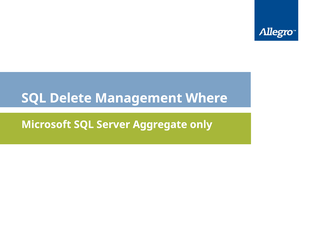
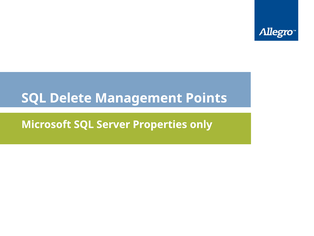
Where: Where -> Points
Aggregate: Aggregate -> Properties
